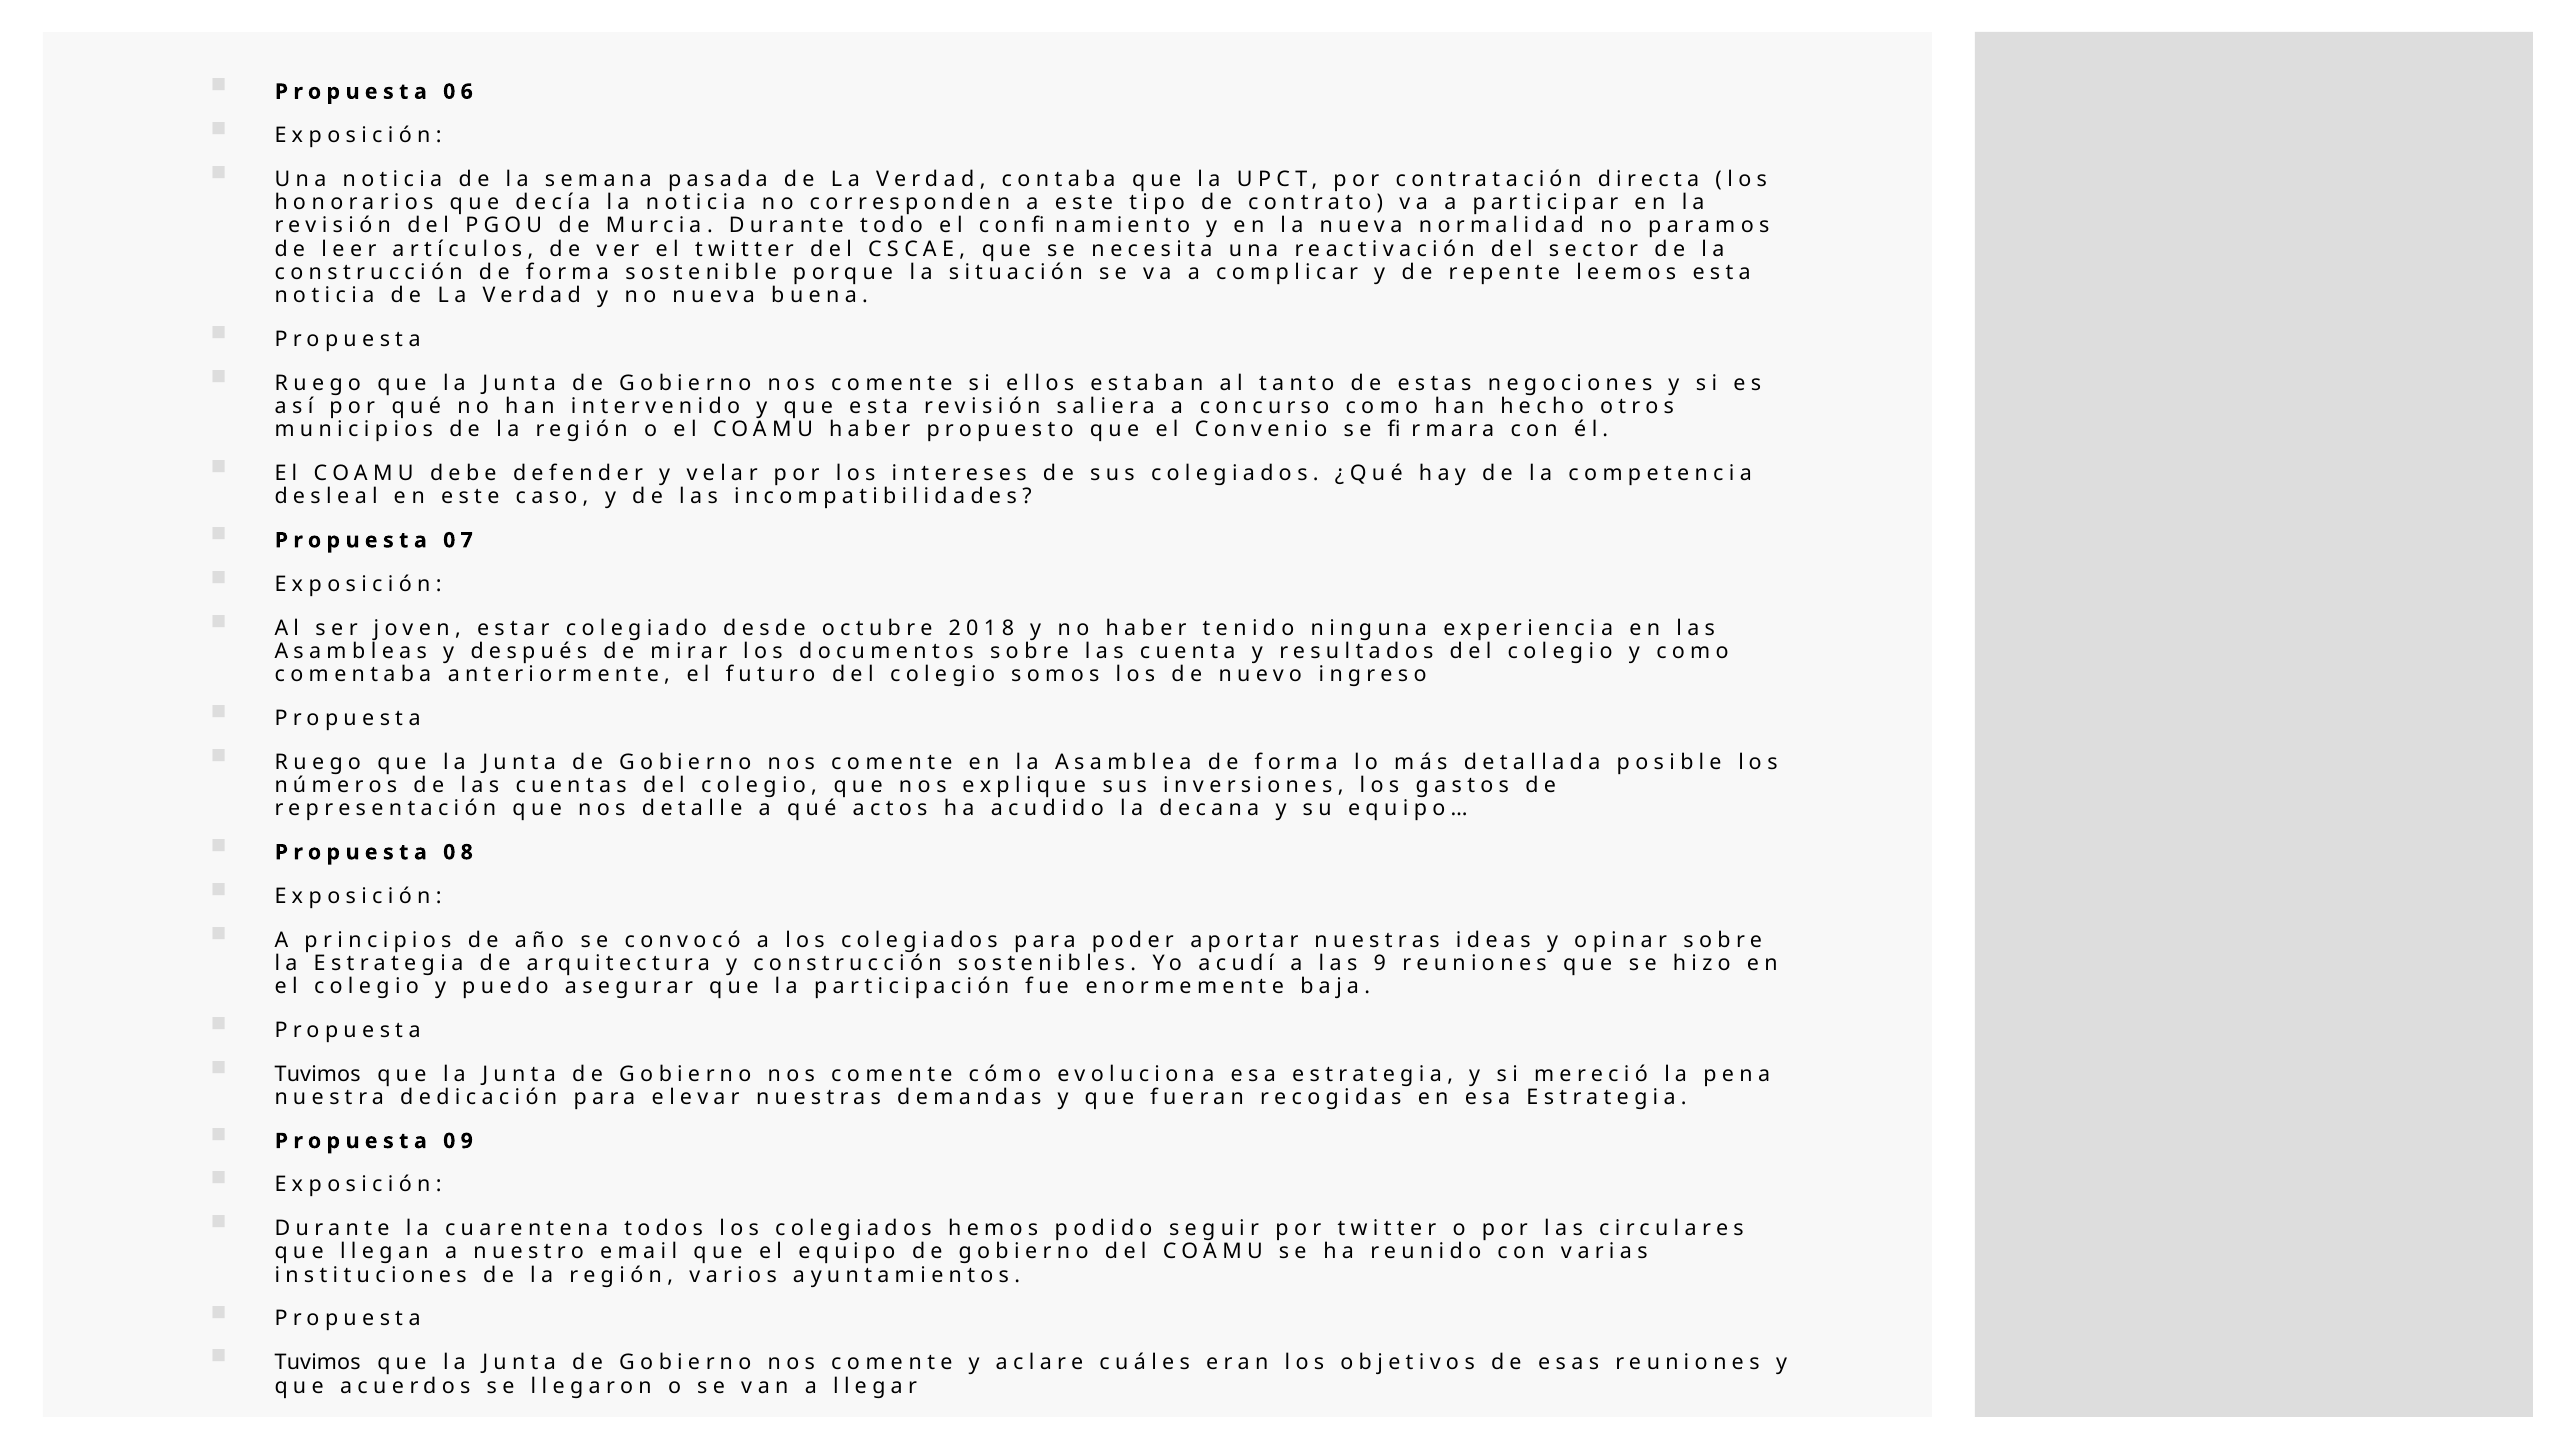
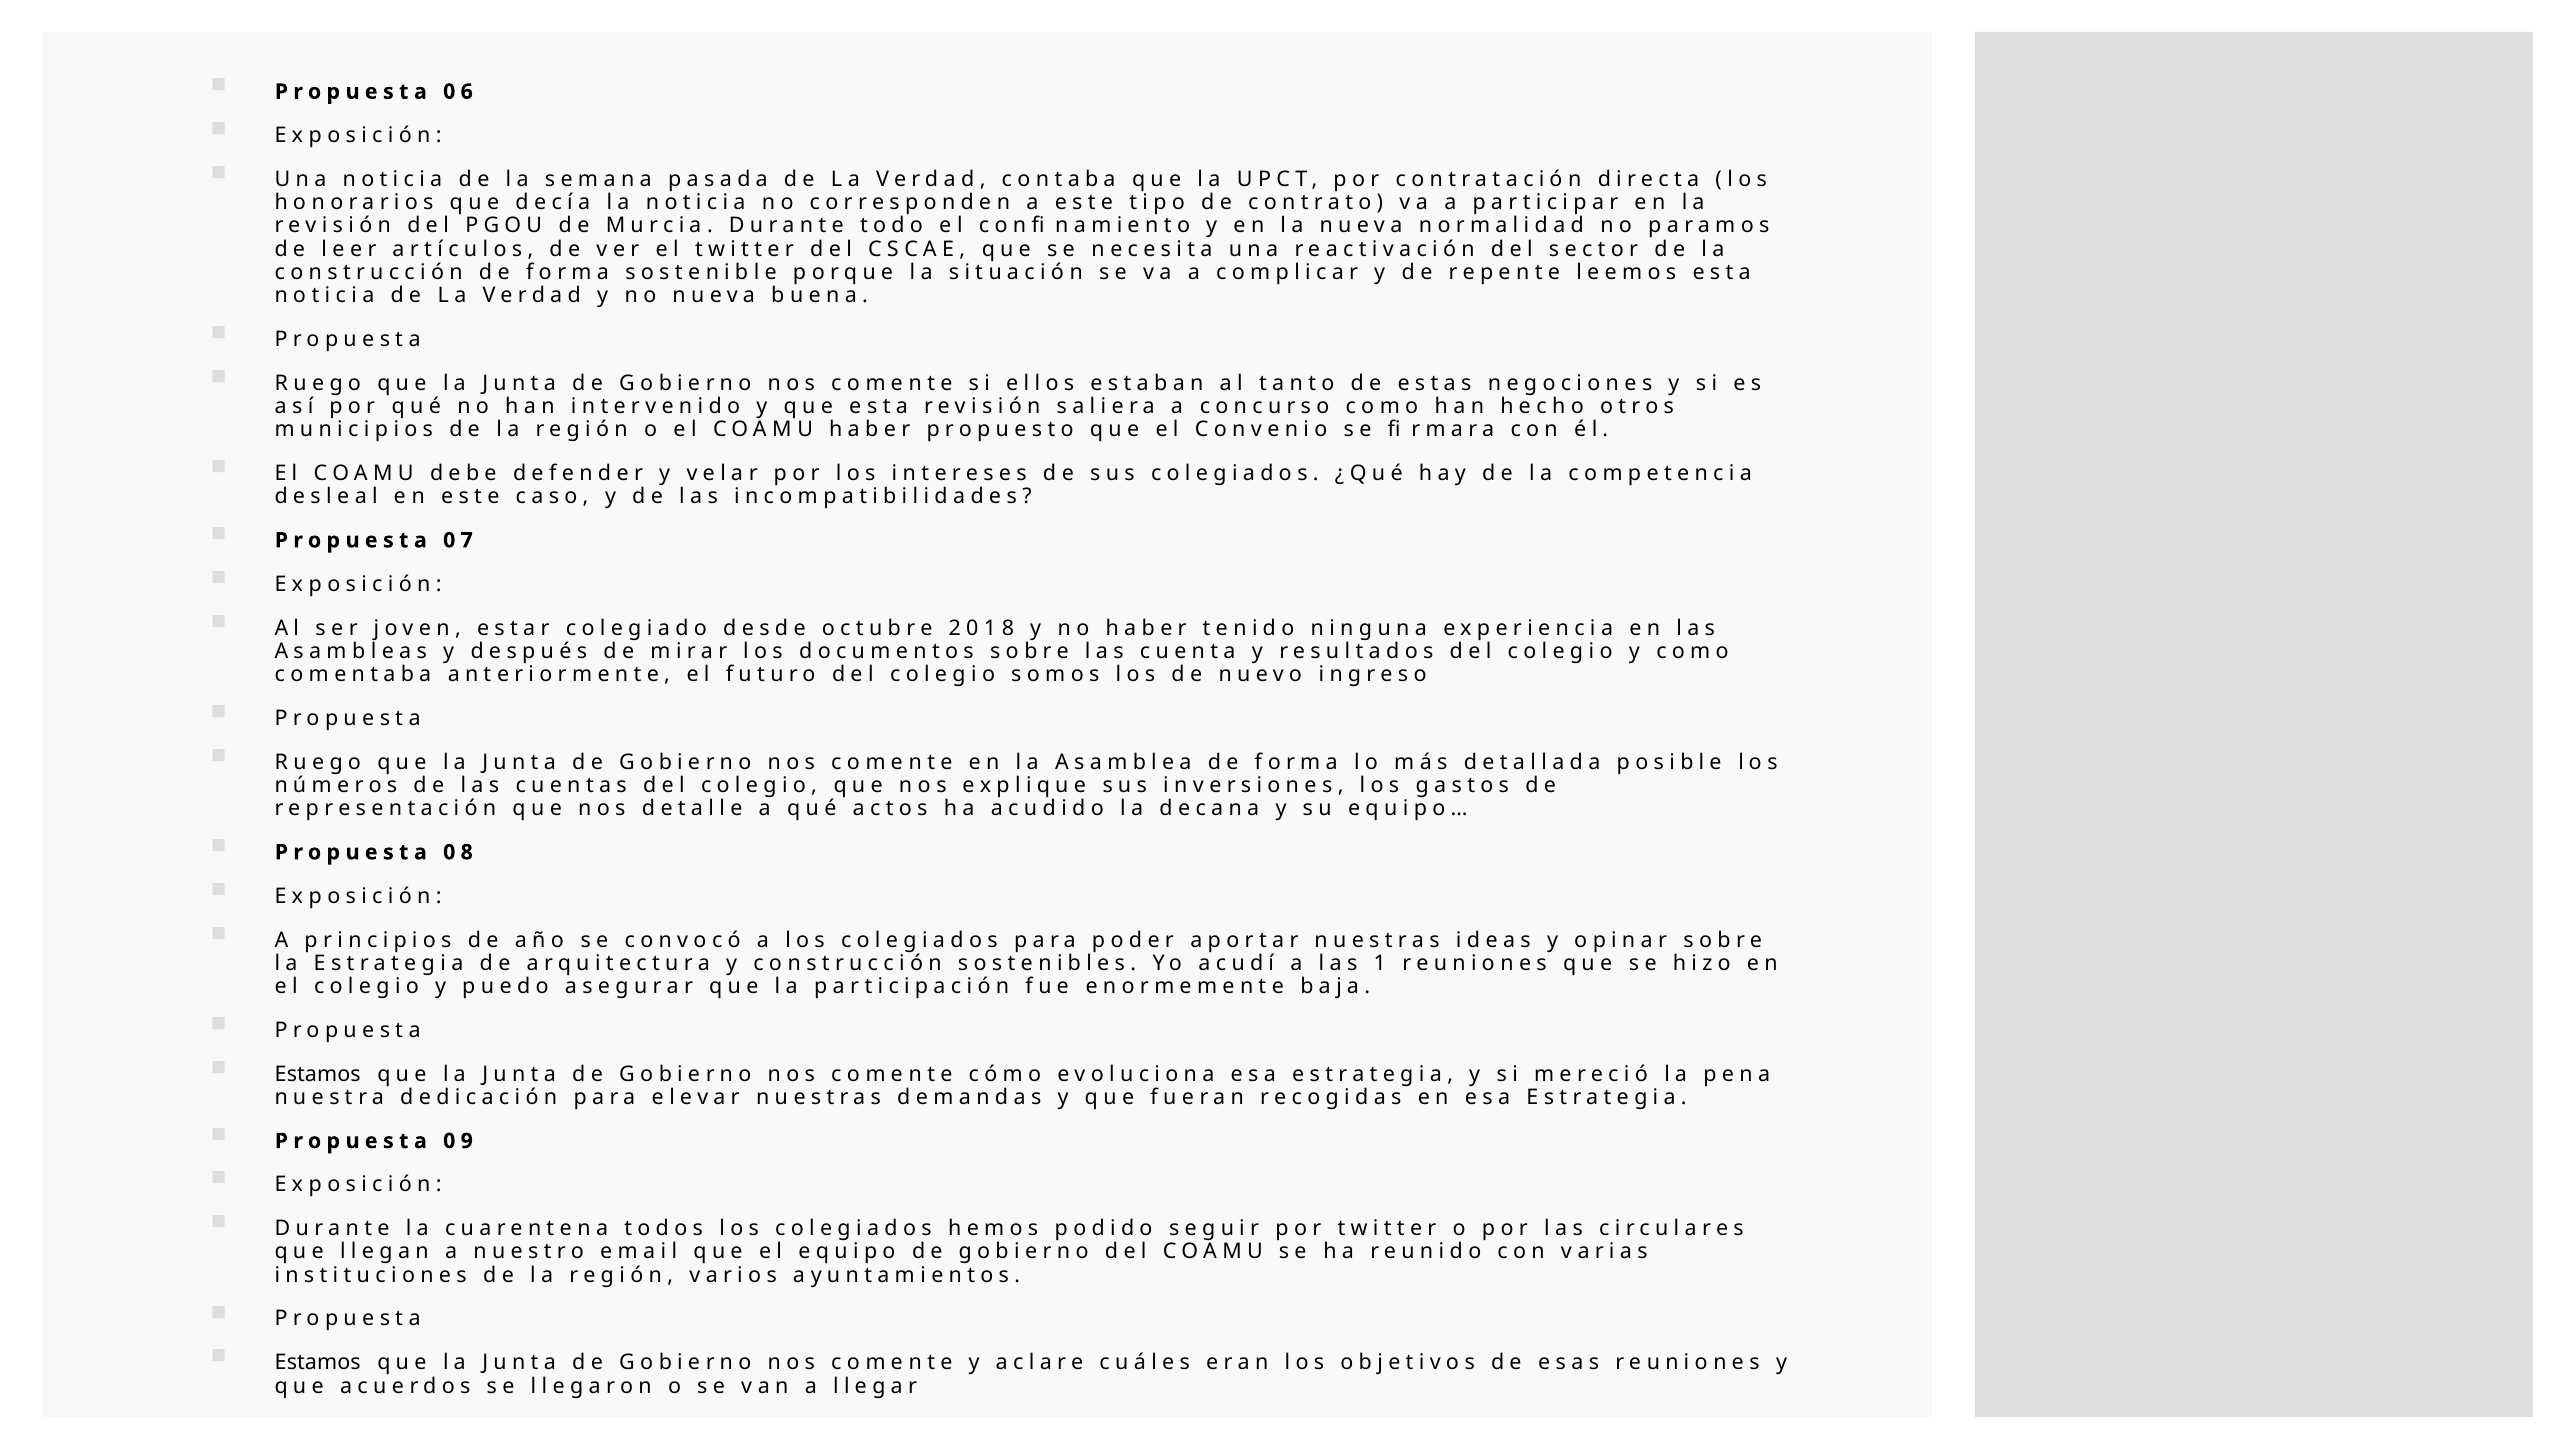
9 at (1380, 963): 9 -> 1
Tuvimos at (318, 1074): Tuvimos -> Estamos
Tuvimos at (318, 1363): Tuvimos -> Estamos
